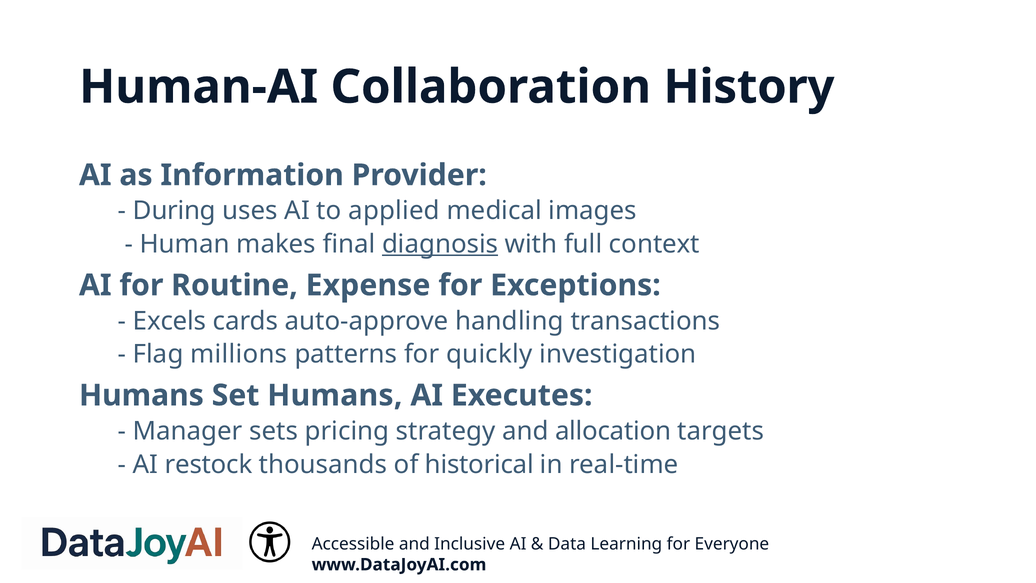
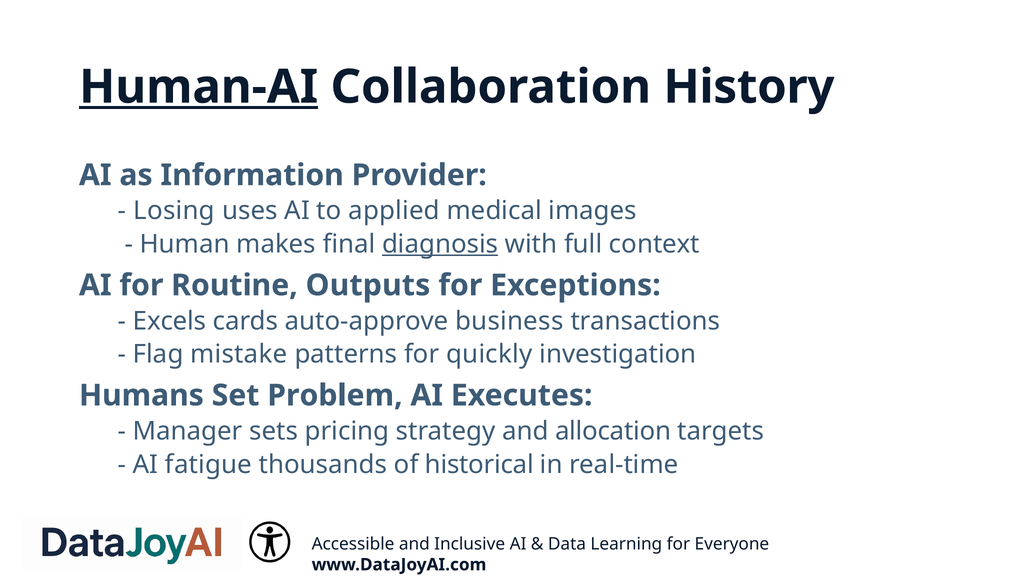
Human-AI underline: none -> present
During: During -> Losing
Expense: Expense -> Outputs
handling: handling -> business
millions: millions -> mistake
Set Humans: Humans -> Problem
restock: restock -> fatigue
